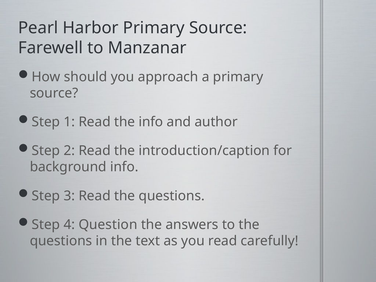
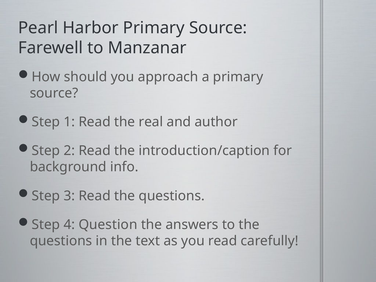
the info: info -> real
